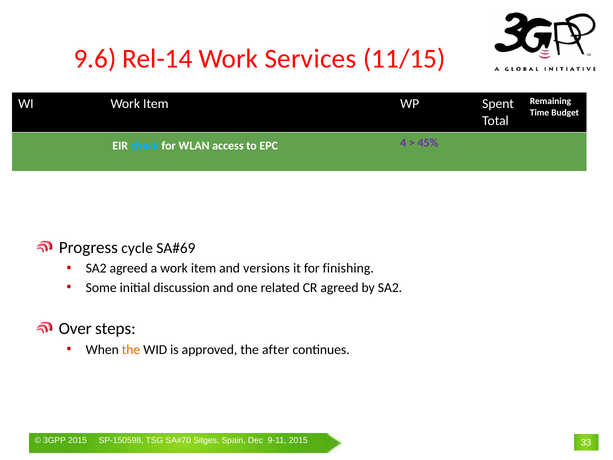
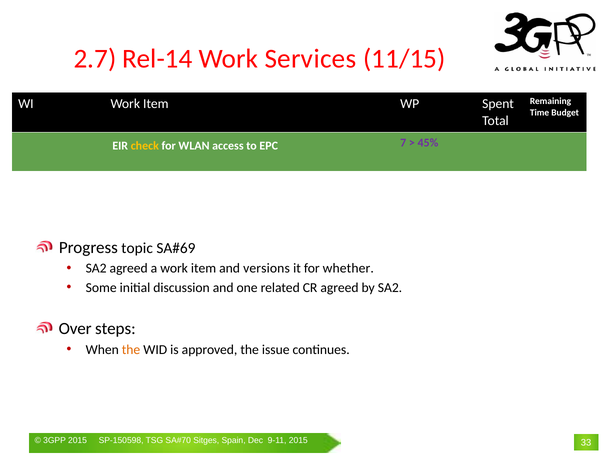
9.6: 9.6 -> 2.7
check colour: light blue -> yellow
4: 4 -> 7
cycle: cycle -> topic
finishing: finishing -> whether
after: after -> issue
